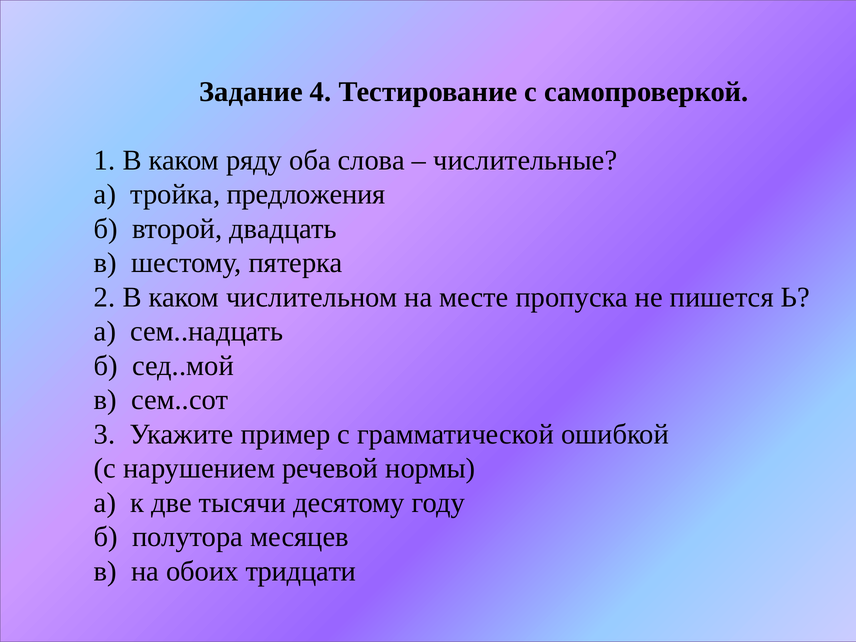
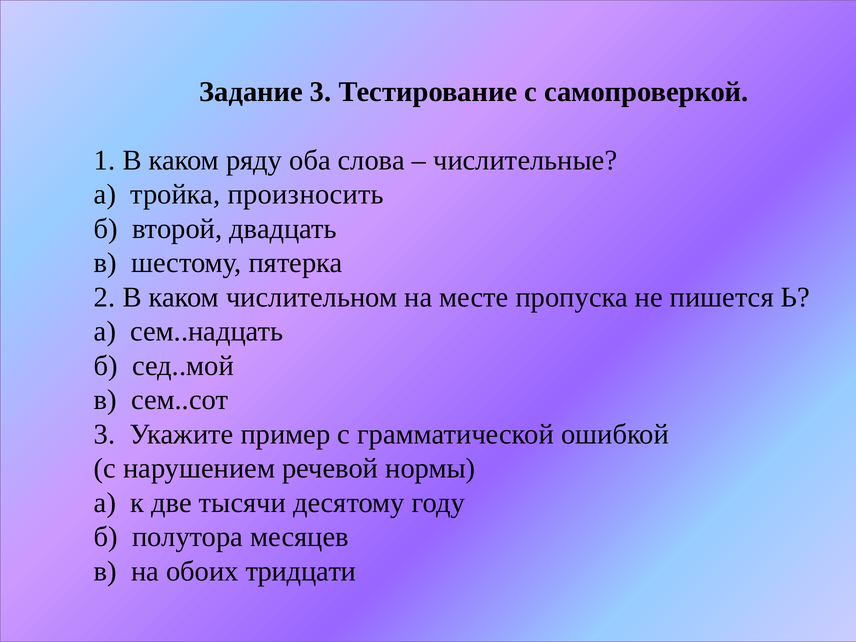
Задание 4: 4 -> 3
предложения: предложения -> произносить
